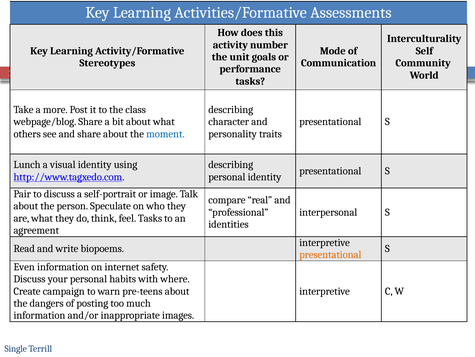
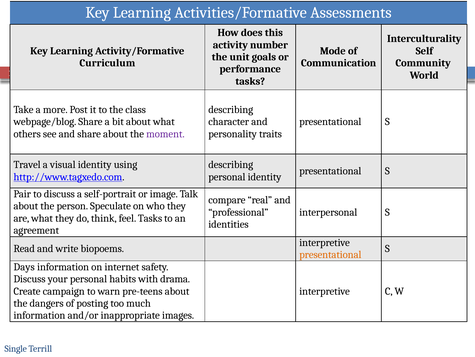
Stereotypes: Stereotypes -> Curriculum
moment colour: blue -> purple
Lunch: Lunch -> Travel
Even: Even -> Days
where: where -> drama
